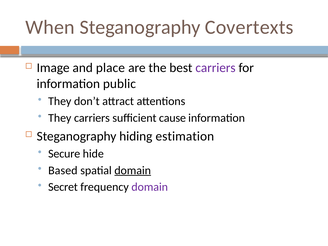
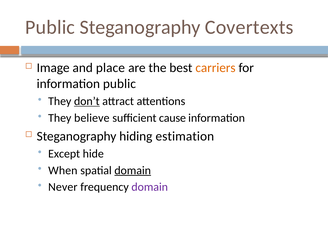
When at (50, 27): When -> Public
carriers at (215, 68) colour: purple -> orange
don’t underline: none -> present
They carriers: carriers -> believe
Secure: Secure -> Except
Based: Based -> When
Secret: Secret -> Never
